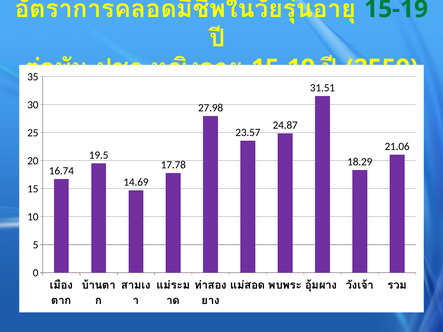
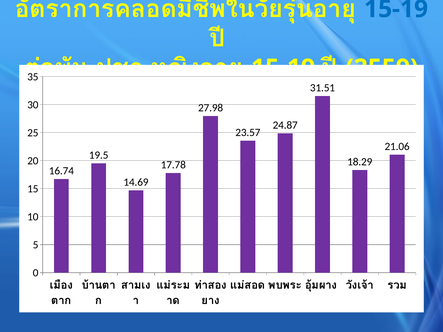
15-19 at (396, 9) colour: green -> blue
